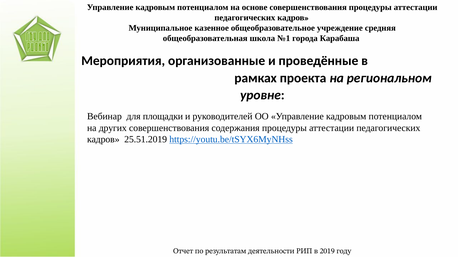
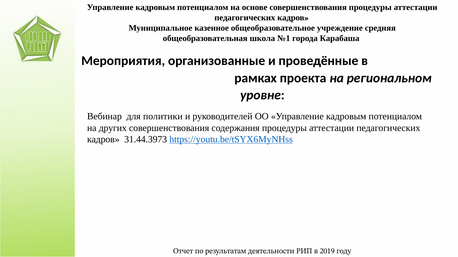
площадки: площадки -> политики
25.51.2019: 25.51.2019 -> 31.44.3973
